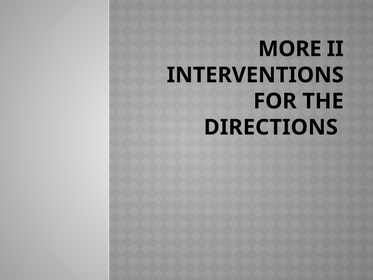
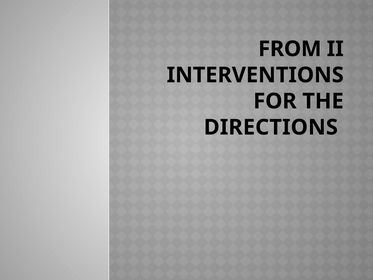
MORE: MORE -> FROM
